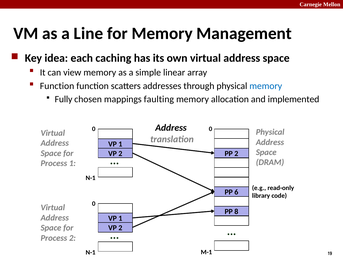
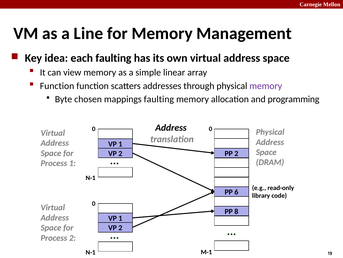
each caching: caching -> faulting
memory at (266, 86) colour: blue -> purple
Fully: Fully -> Byte
implemented: implemented -> programming
